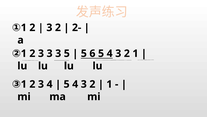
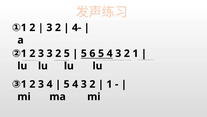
2-: 2- -> 4-
3 3 3: 3 -> 2
